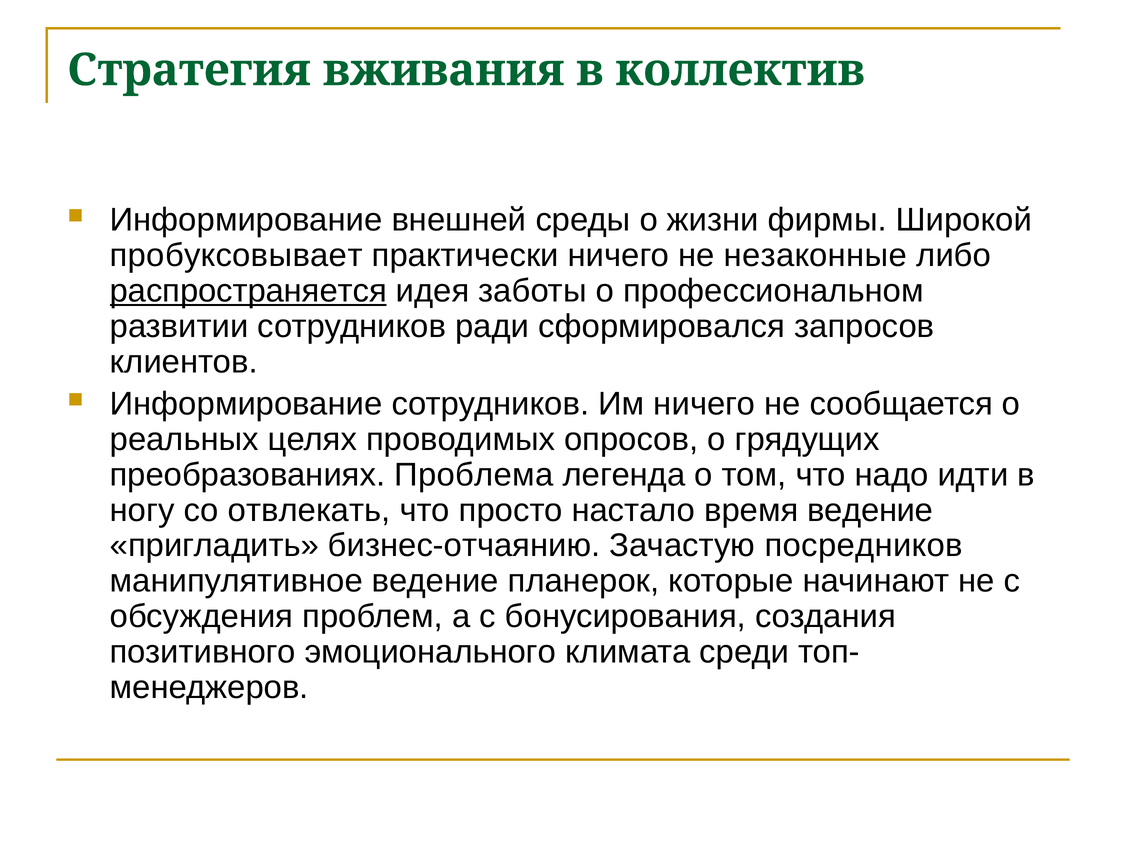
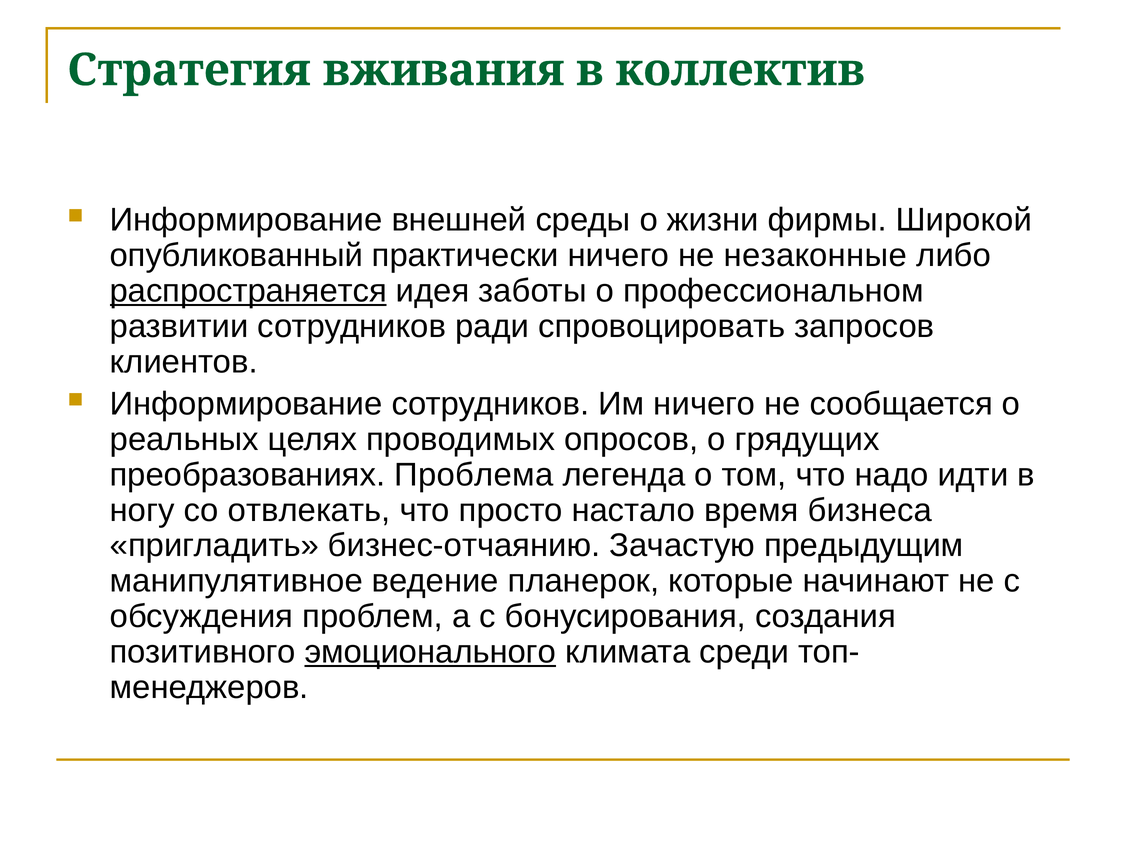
пробуксовывает: пробуксовывает -> опубликованный
сформировался: сформировался -> спровоцировать
время ведение: ведение -> бизнеса
посредников: посредников -> предыдущим
эмоционального underline: none -> present
